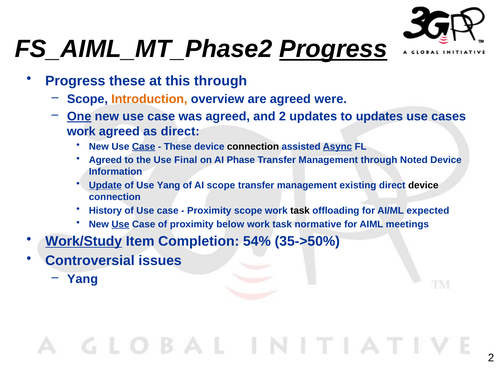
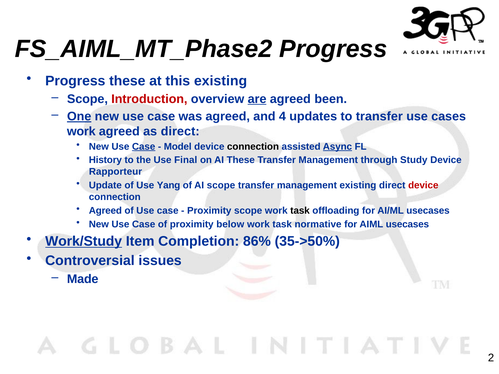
Progress at (333, 49) underline: present -> none
this through: through -> existing
Introduction colour: orange -> red
are underline: none -> present
were: were -> been
and 2: 2 -> 4
to updates: updates -> transfer
These at (178, 147): These -> Model
Agreed at (105, 160): Agreed -> History
AI Phase: Phase -> These
Noted: Noted -> Study
Information: Information -> Rapporteur
Update underline: present -> none
device at (423, 185) colour: black -> red
History at (105, 211): History -> Agreed
AI/ML expected: expected -> usecases
Use at (120, 224) underline: present -> none
AIML meetings: meetings -> usecases
54%: 54% -> 86%
Yang at (83, 279): Yang -> Made
